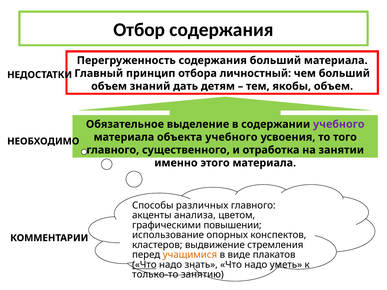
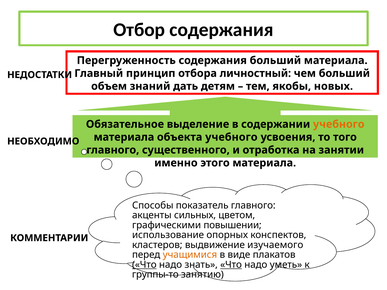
якобы объем: объем -> новых
учебного at (339, 124) colour: purple -> orange
различных: различных -> показатель
анализа: анализа -> сильных
стремления: стремления -> изучаемого
Что at (231, 265) underline: none -> present
только-то: только-то -> группы-то
